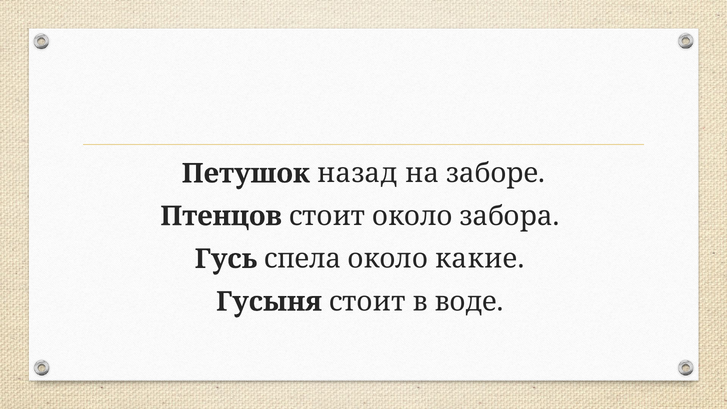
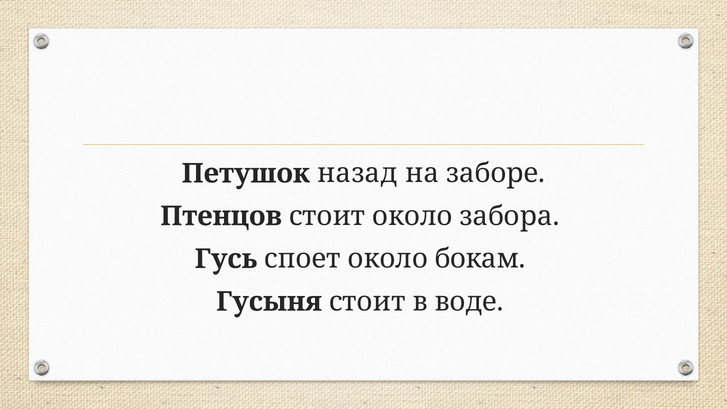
спела: спела -> споет
какие: какие -> бокам
